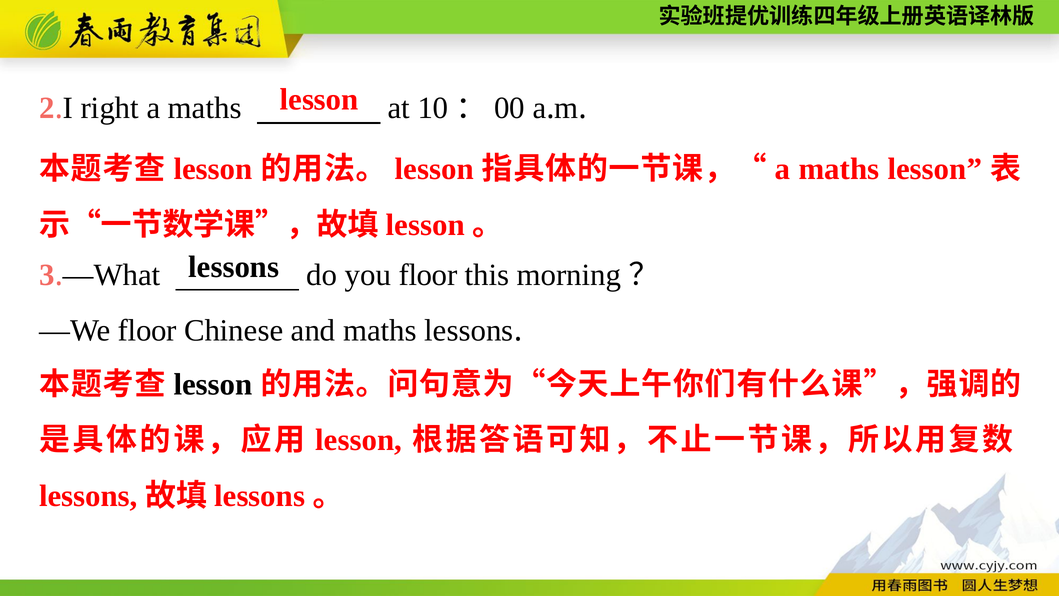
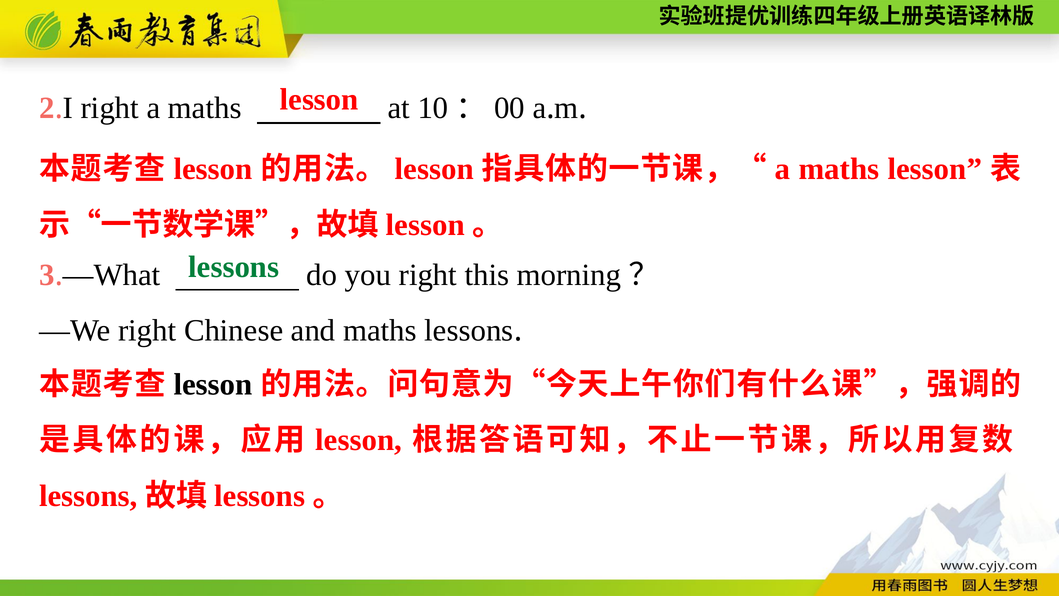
lessons at (234, 267) colour: black -> green
you floor: floor -> right
—We floor: floor -> right
